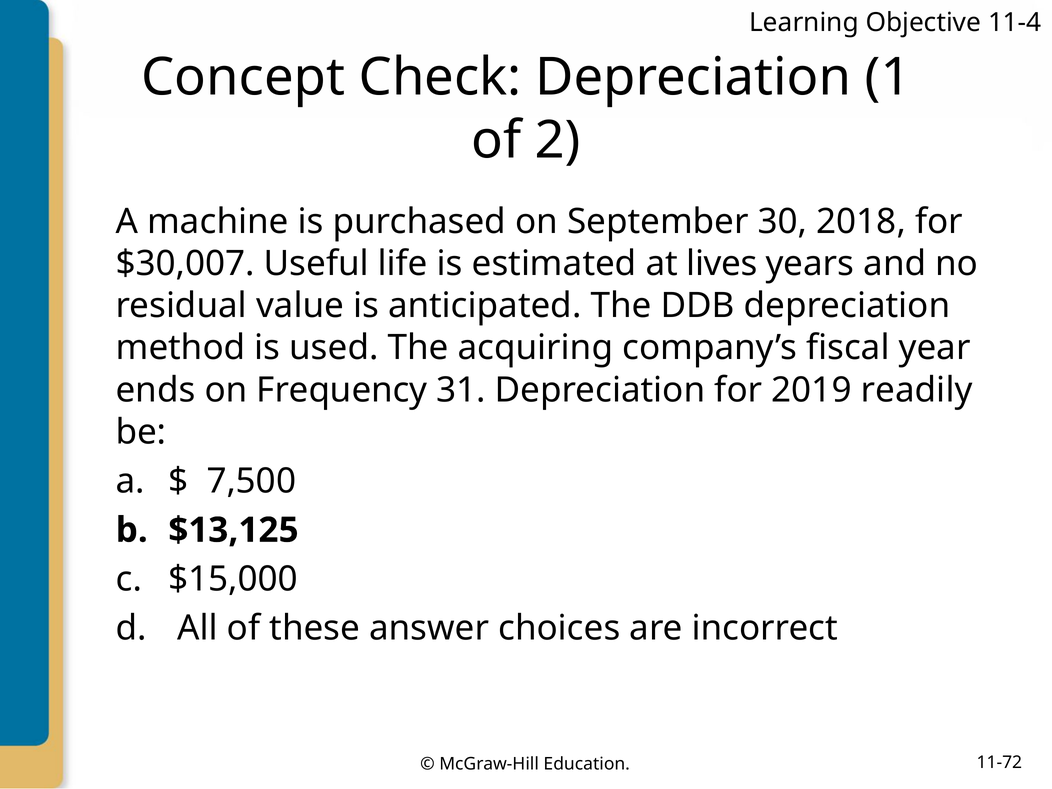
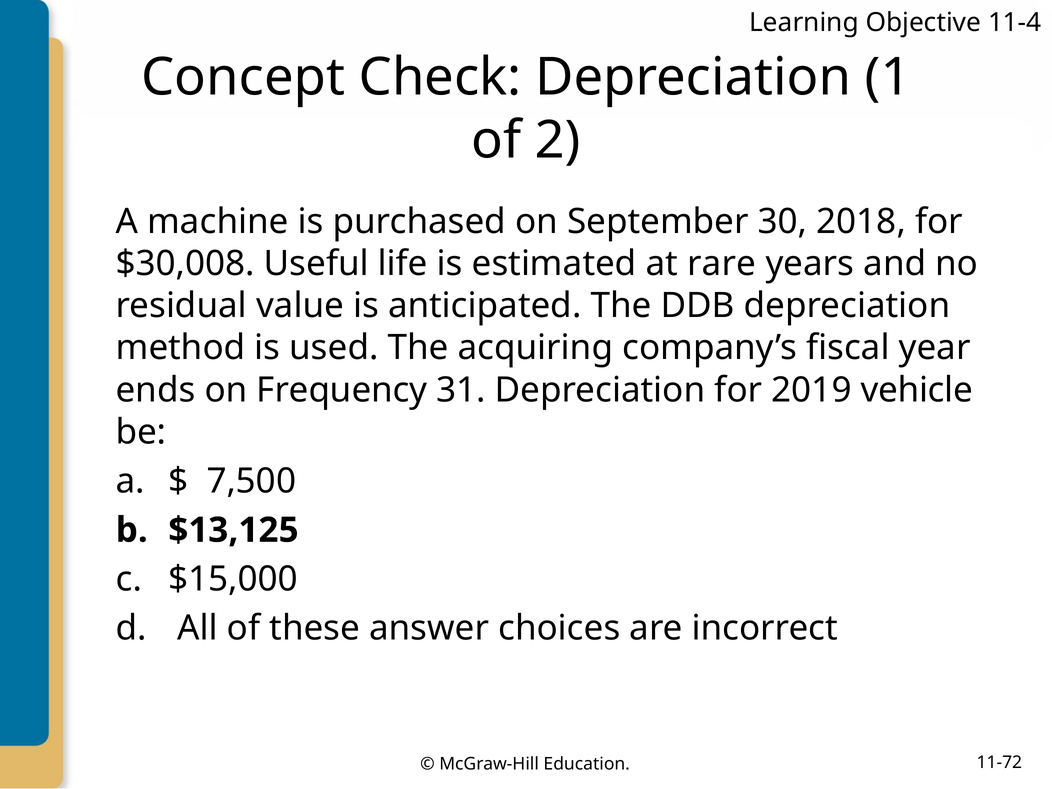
$30,007: $30,007 -> $30,008
lives: lives -> rare
readily: readily -> vehicle
